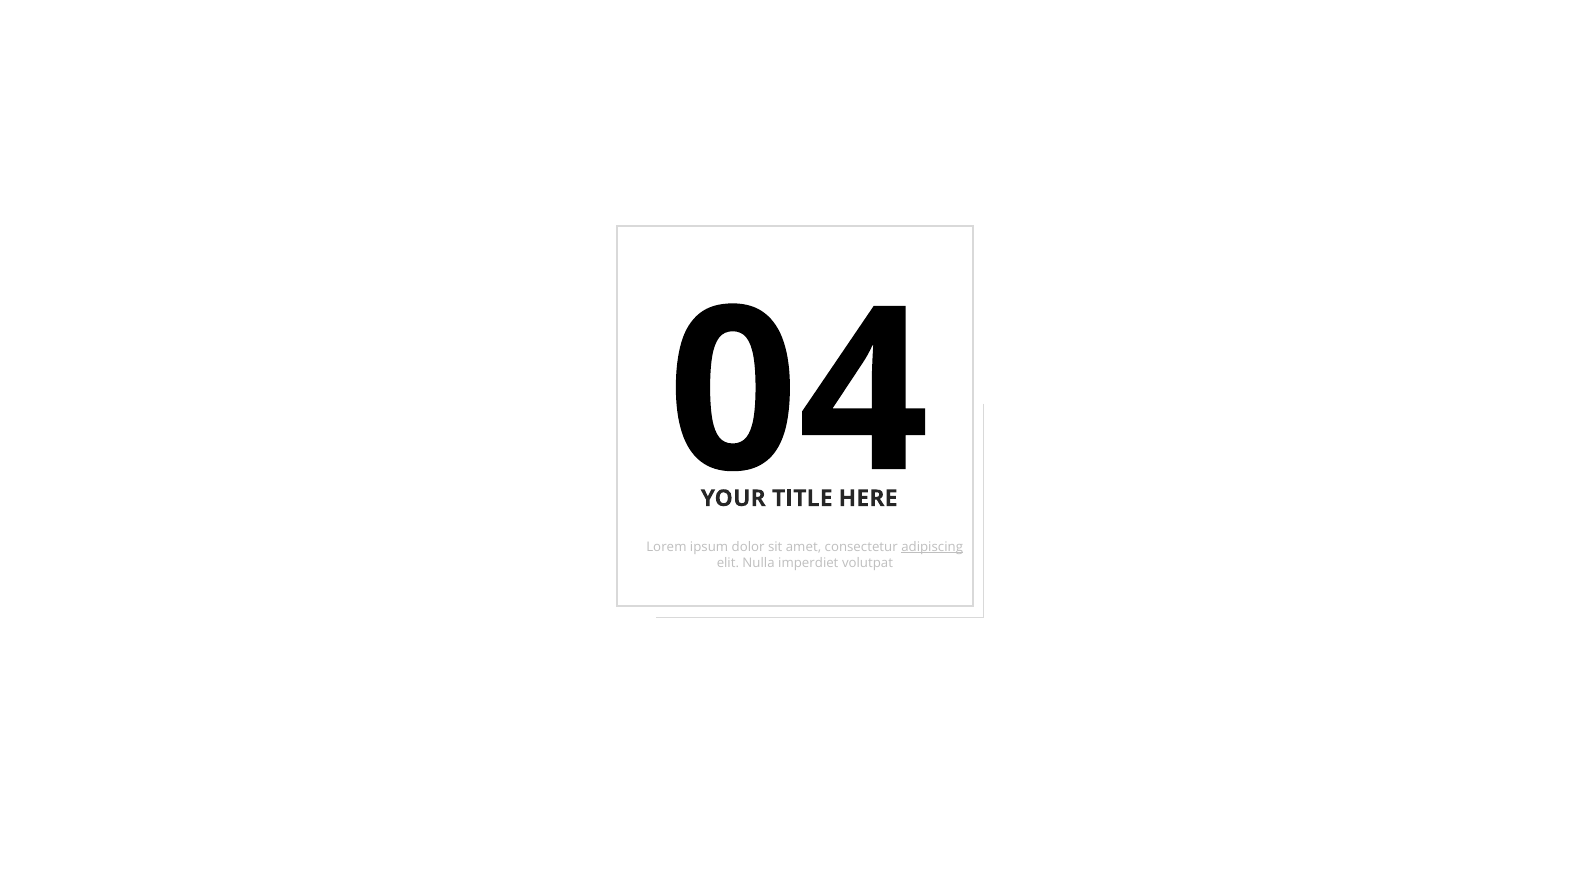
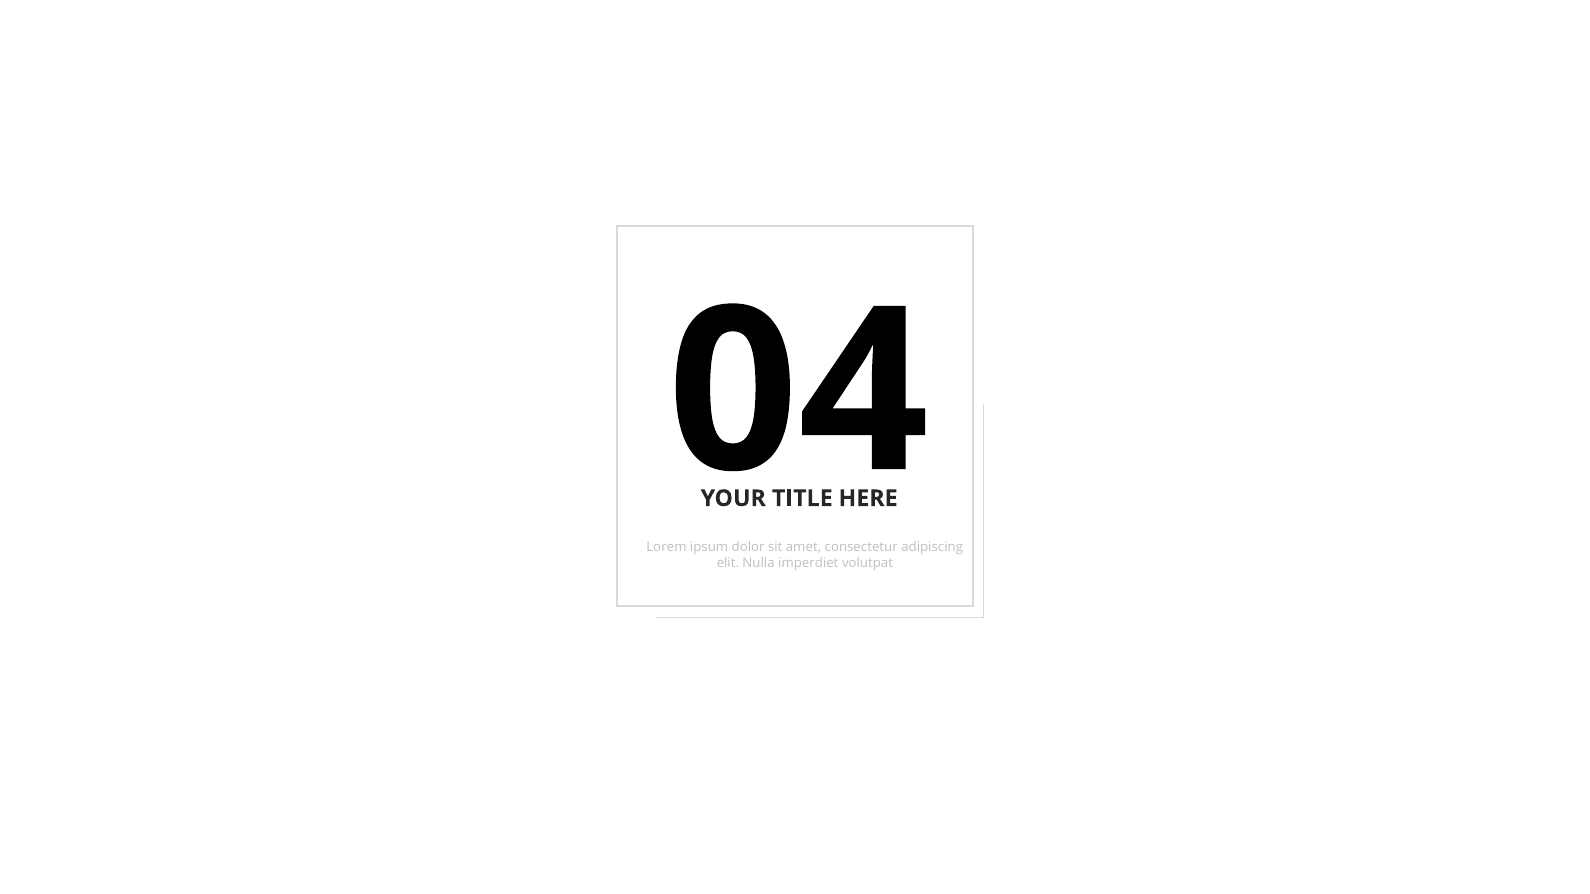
adipiscing underline: present -> none
